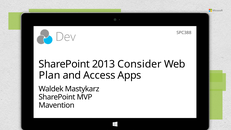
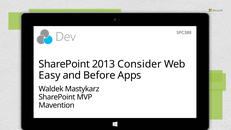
Plan: Plan -> Easy
Access: Access -> Before
